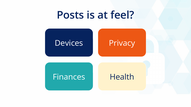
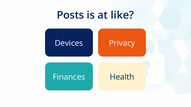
feel: feel -> like
